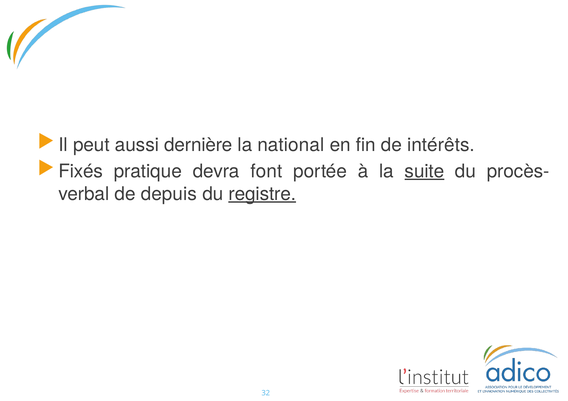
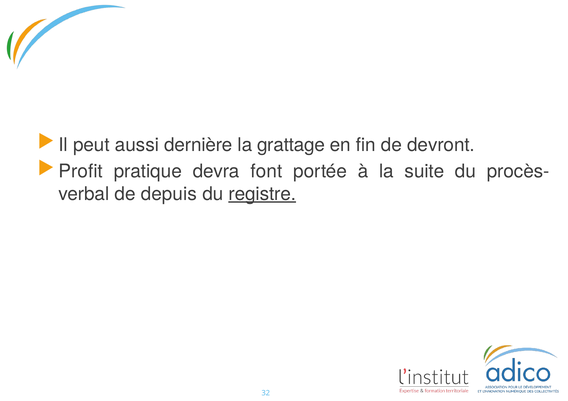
national: national -> grattage
intérêts: intérêts -> devront
Fixés: Fixés -> Profit
suite underline: present -> none
